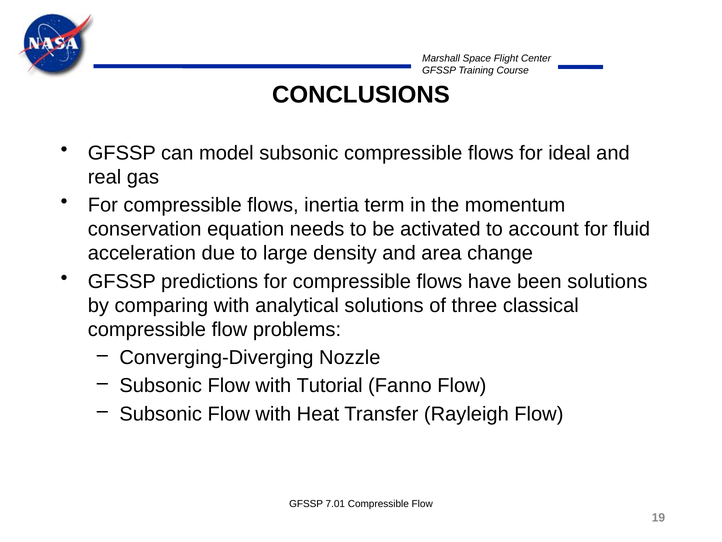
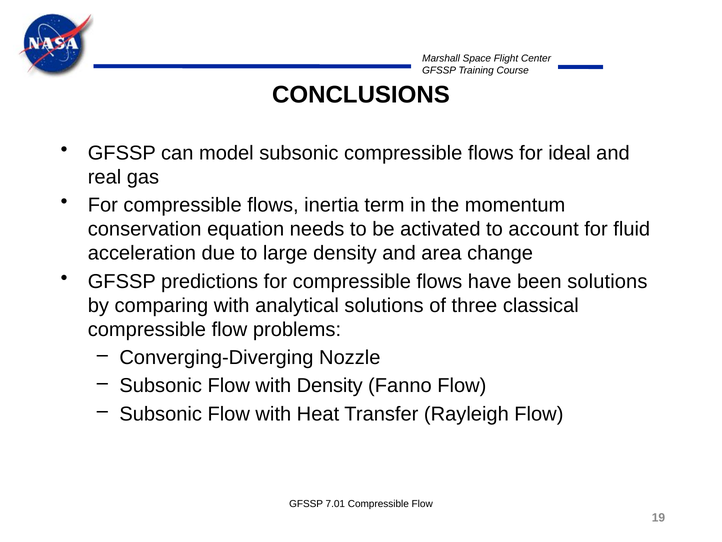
with Tutorial: Tutorial -> Density
